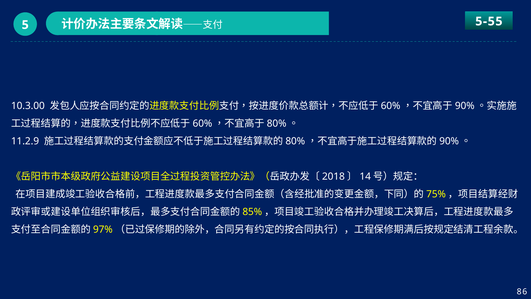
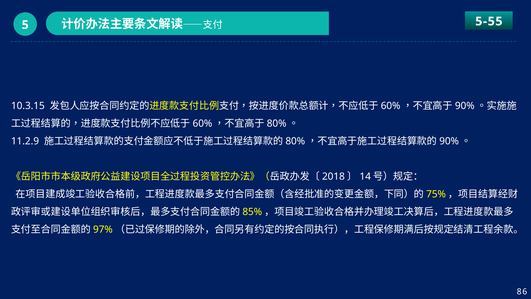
10.3.00: 10.3.00 -> 10.3.15
